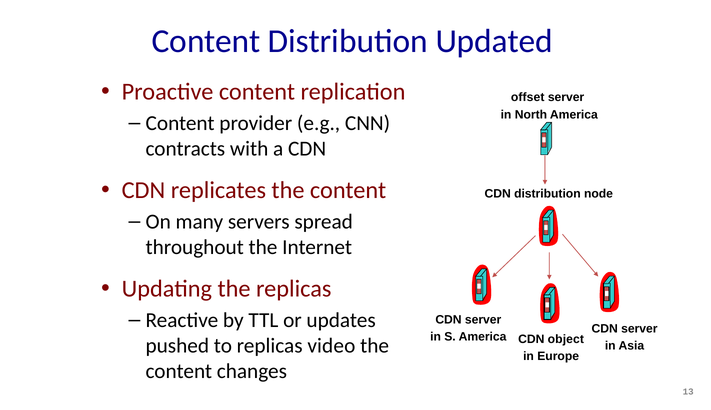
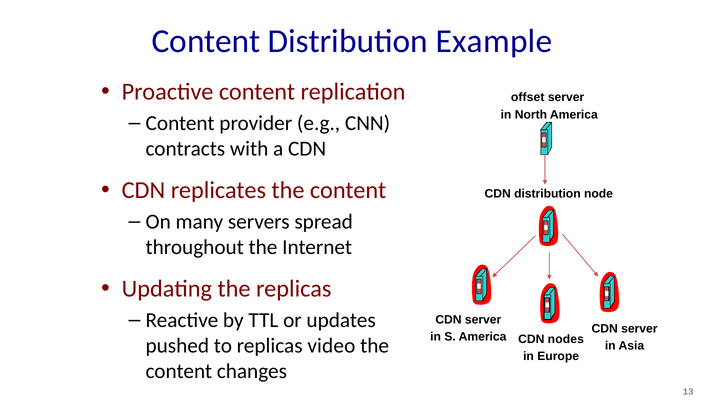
Updated: Updated -> Example
object: object -> nodes
